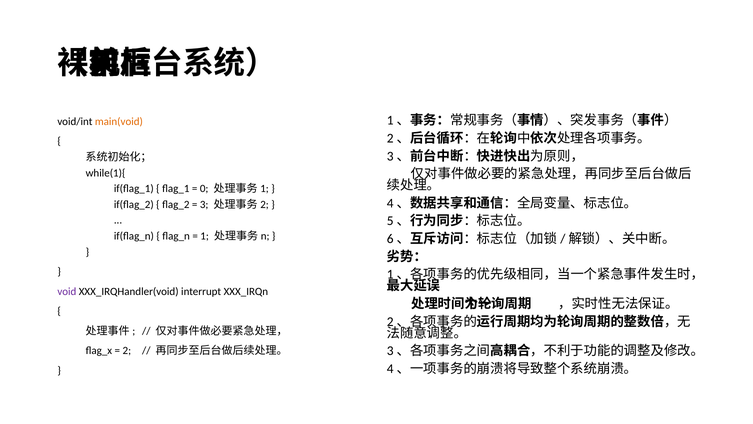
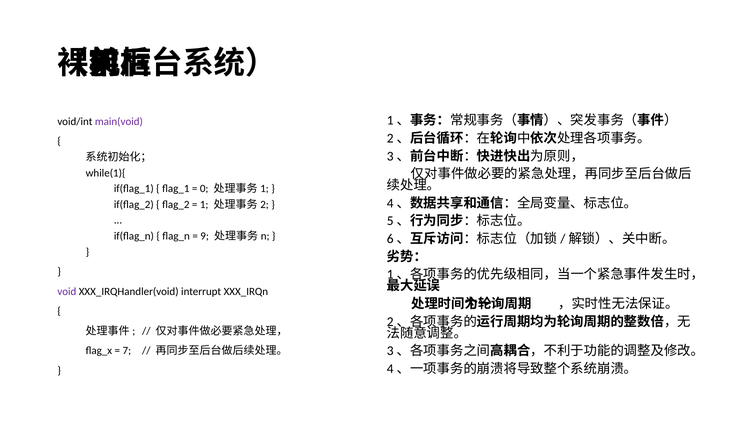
main(void colour: orange -> purple
3: 3 -> 1
1: 1 -> 9
2: 2 -> 7
